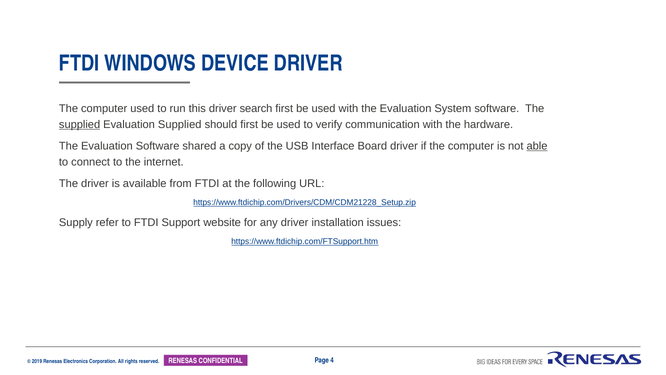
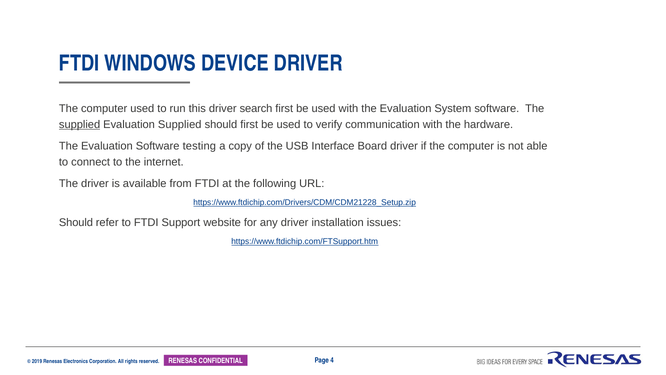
shared: shared -> testing
able underline: present -> none
Supply at (76, 222): Supply -> Should
